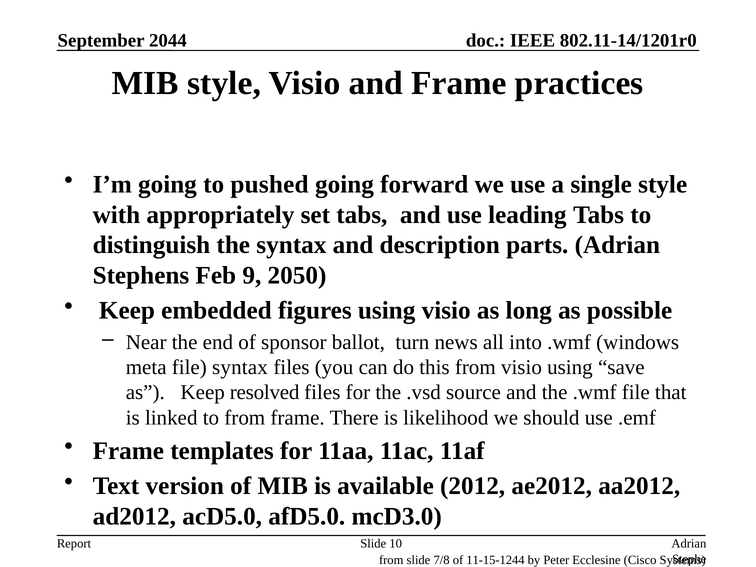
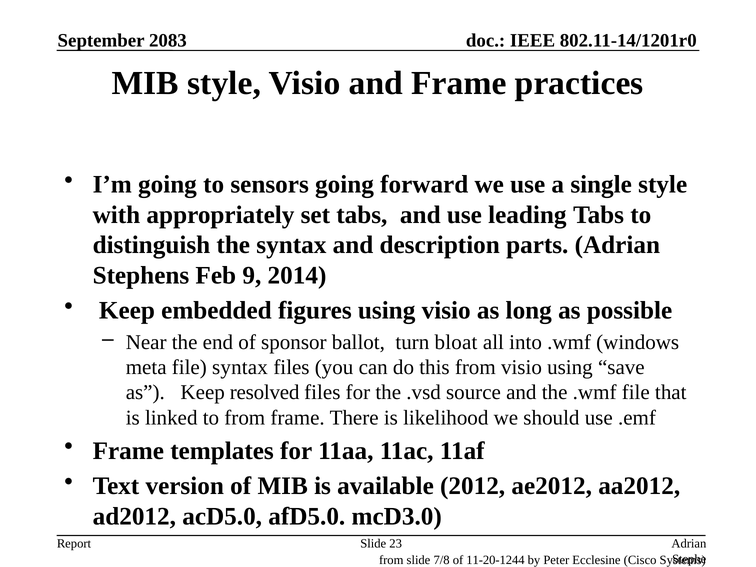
2044: 2044 -> 2083
pushed: pushed -> sensors
2050: 2050 -> 2014
news: news -> bloat
10: 10 -> 23
11-15-1244: 11-15-1244 -> 11-20-1244
